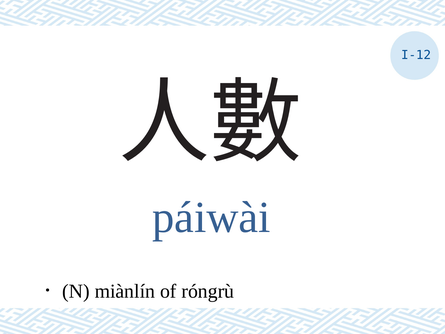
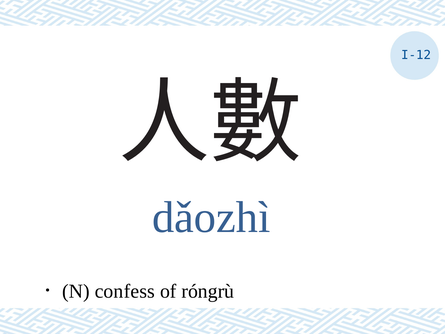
páiwài: páiwài -> dǎozhì
miànlín: miànlín -> confess
